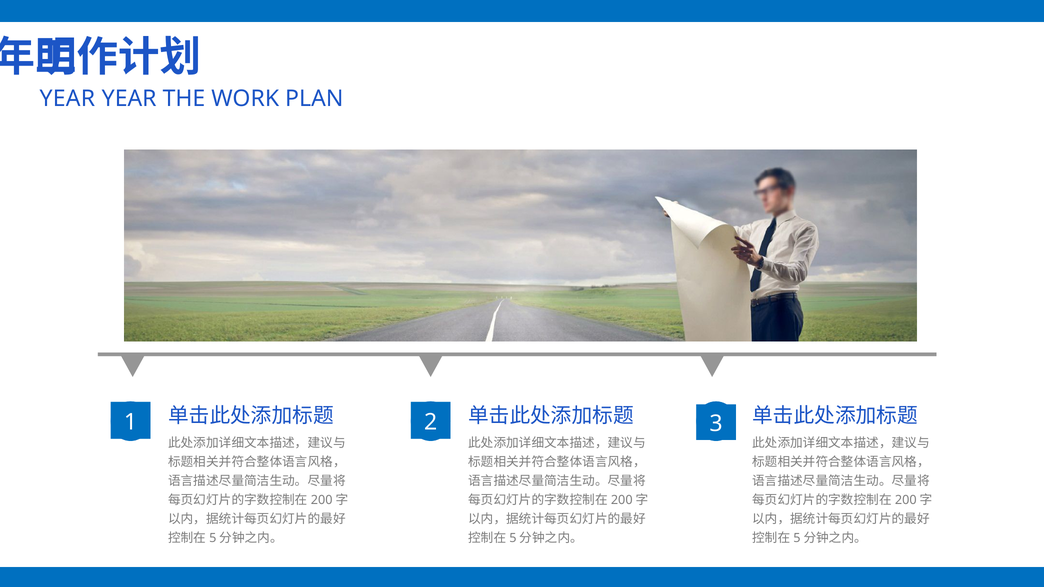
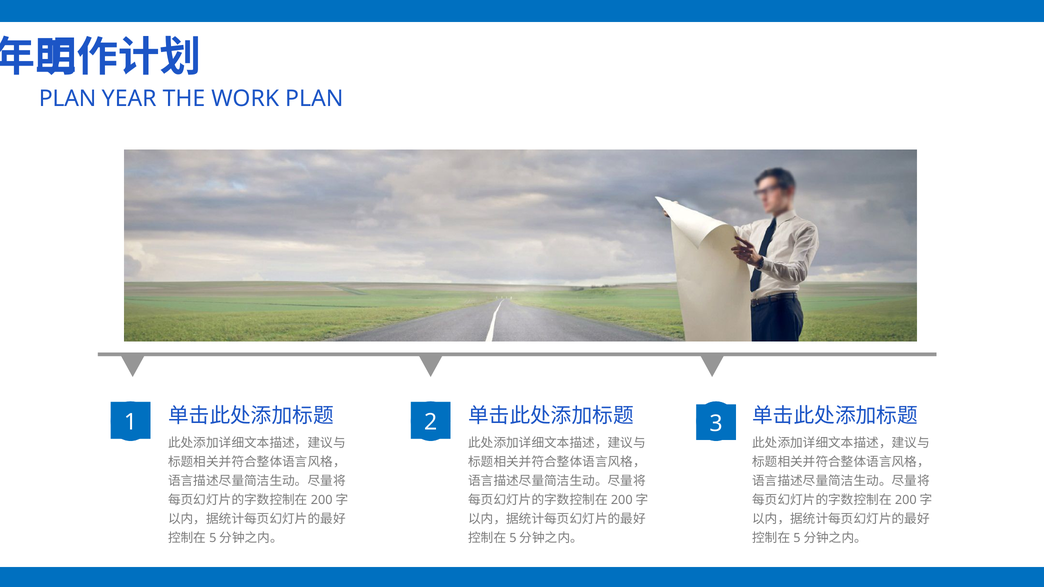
YEAR at (67, 98): YEAR -> PLAN
